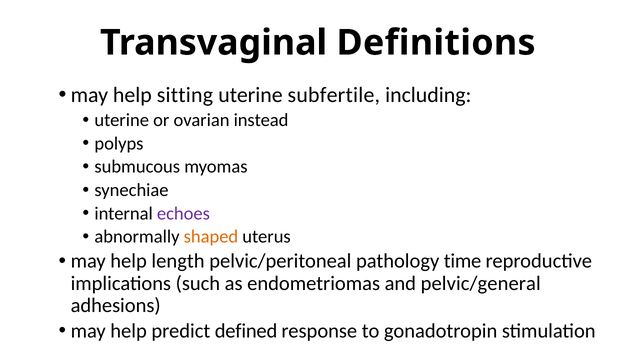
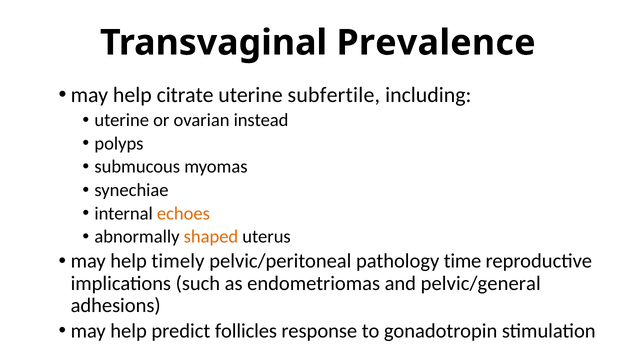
Definitions: Definitions -> Prevalence
sitting: sitting -> citrate
echoes colour: purple -> orange
length: length -> timely
defined: defined -> follicles
